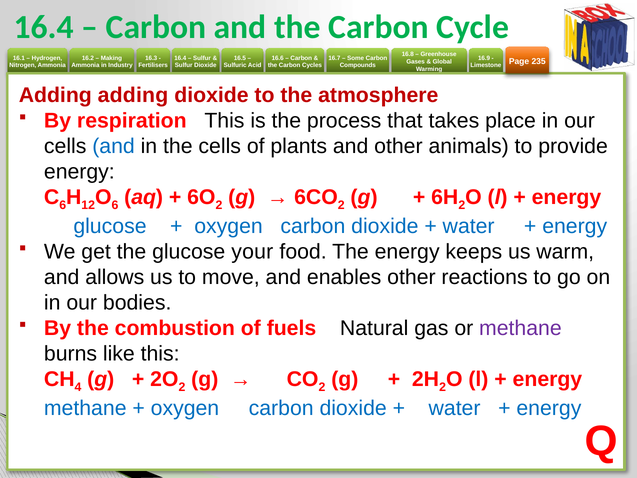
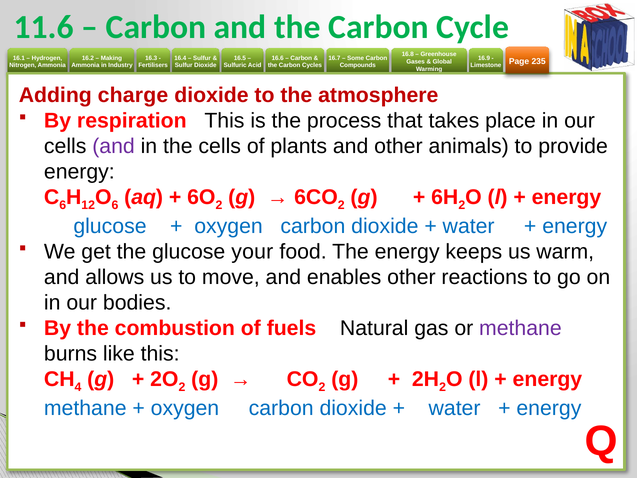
16.4 at (44, 27): 16.4 -> 11.6
Adding adding: adding -> charge
and at (114, 146) colour: blue -> purple
